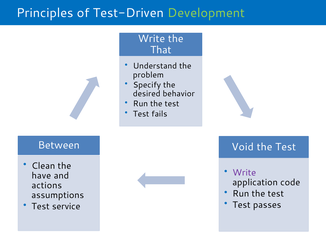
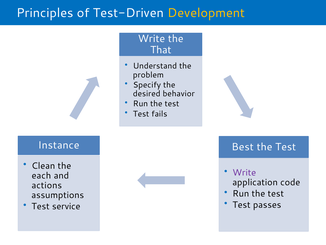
Development colour: light green -> yellow
Between: Between -> Instance
Void: Void -> Best
have: have -> each
